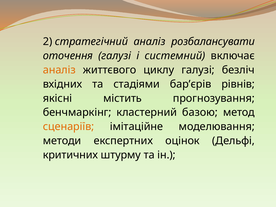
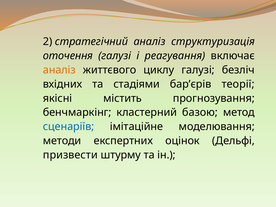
розбалансувати: розбалансувати -> структуризація
системний: системний -> реагування
рівнів: рівнів -> теорії
сценаріїв colour: orange -> blue
критичних: критичних -> призвести
